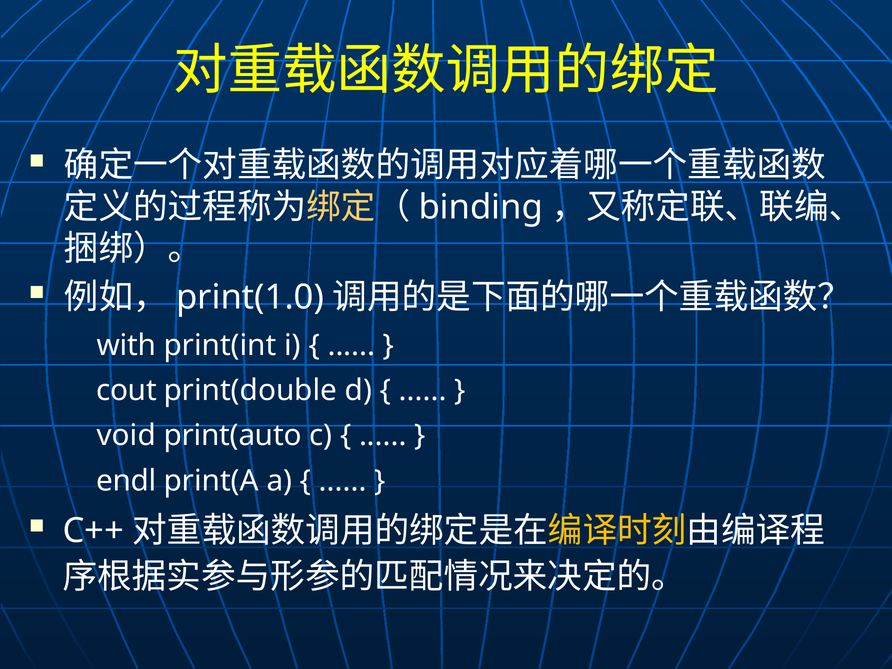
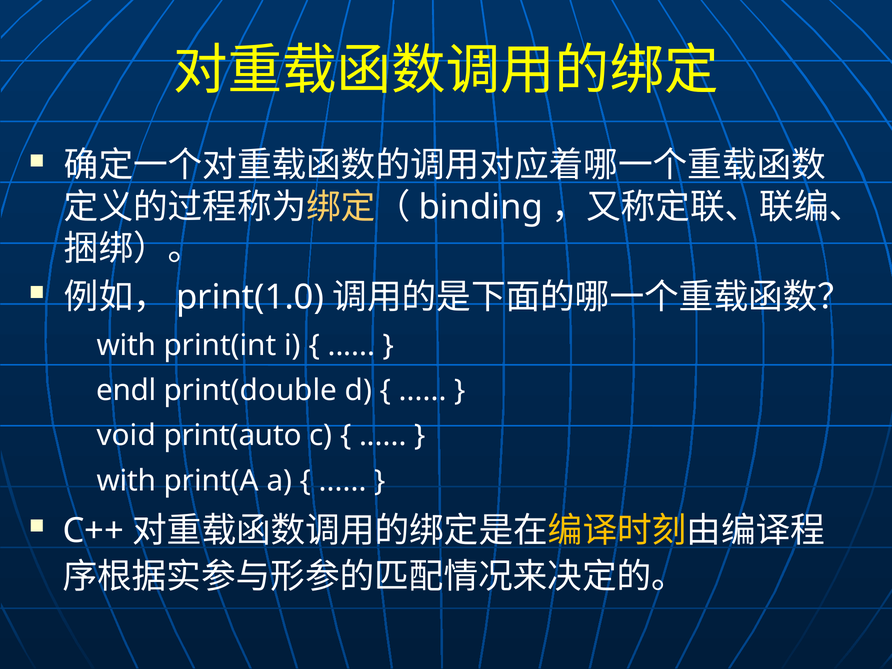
cout: cout -> endl
endl at (126, 481): endl -> with
